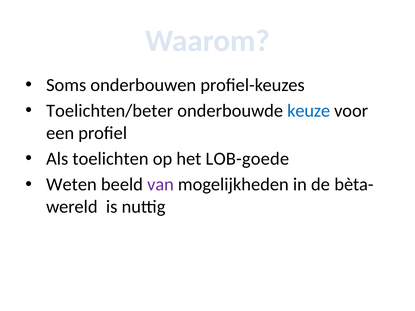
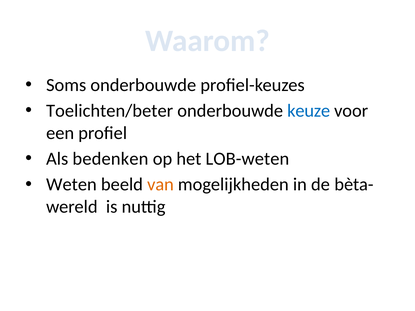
Soms onderbouwen: onderbouwen -> onderbouwde
toelichten: toelichten -> bedenken
LOB-goede: LOB-goede -> LOB-weten
van colour: purple -> orange
